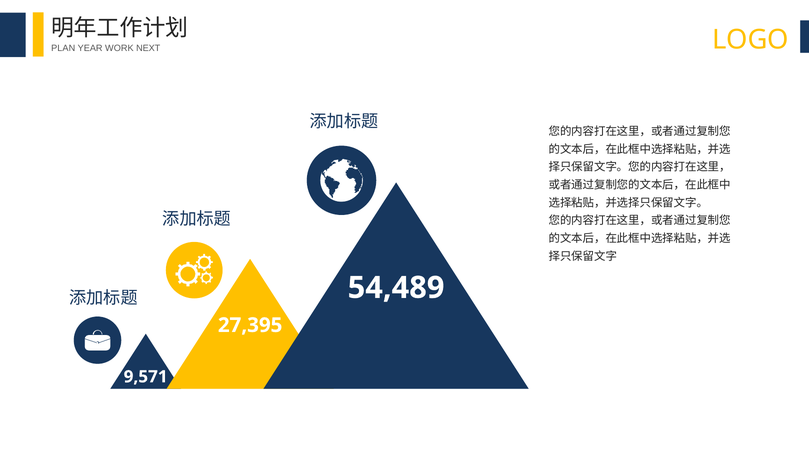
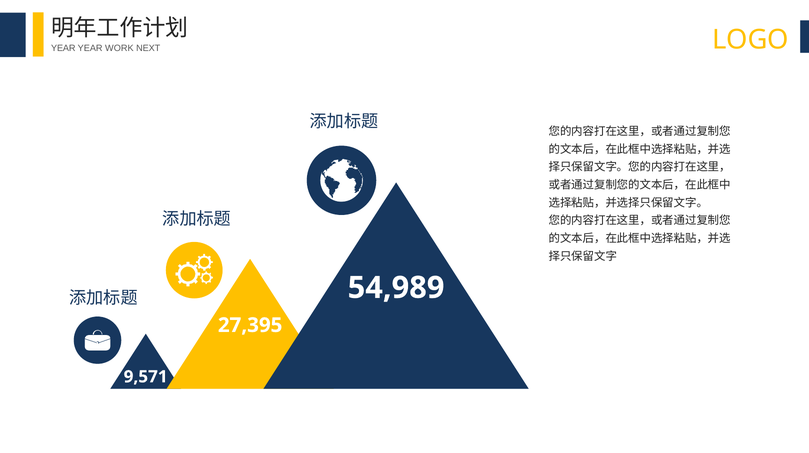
PLAN at (63, 48): PLAN -> YEAR
54,489: 54,489 -> 54,989
